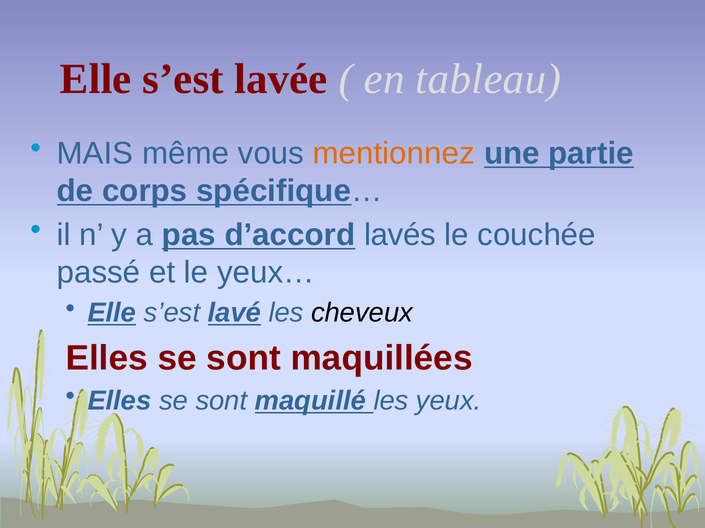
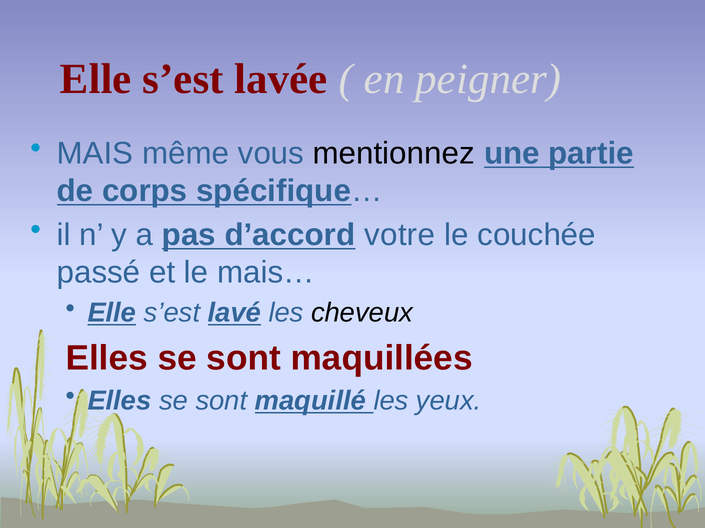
tableau: tableau -> peigner
mentionnez colour: orange -> black
lavés: lavés -> votre
yeux…: yeux… -> mais…
